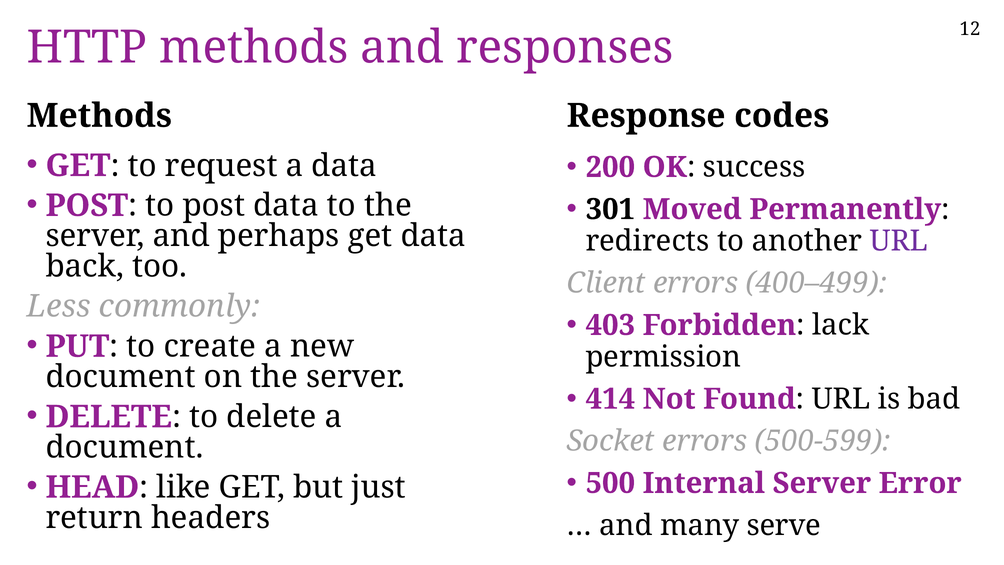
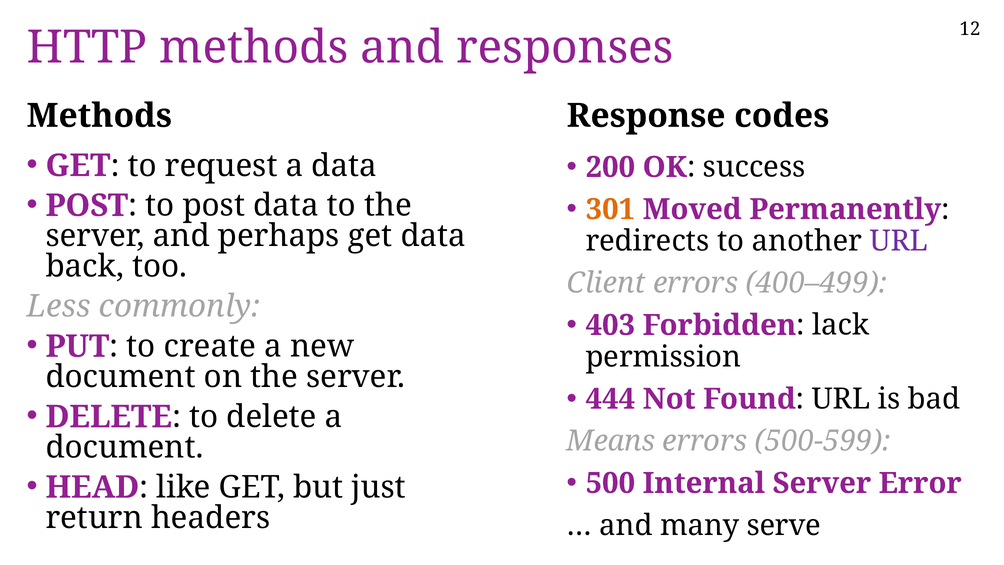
301 colour: black -> orange
414: 414 -> 444
Socket: Socket -> Means
